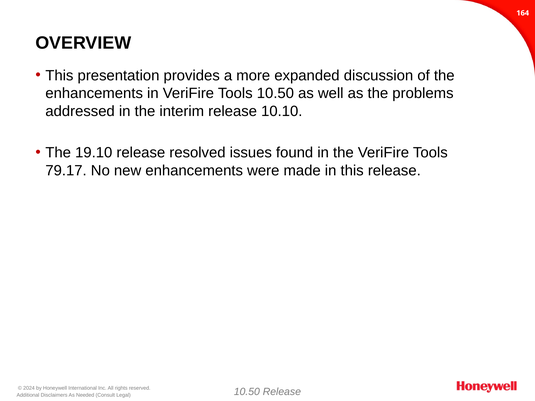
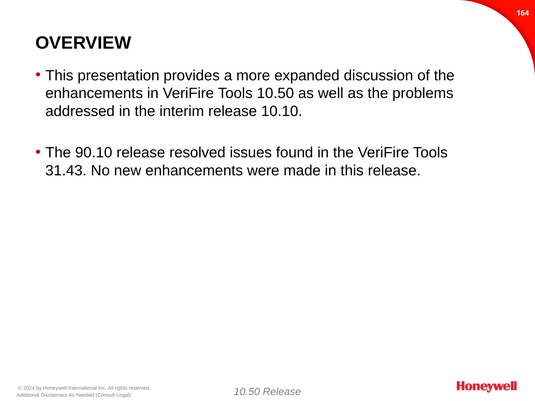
19.10: 19.10 -> 90.10
79.17: 79.17 -> 31.43
